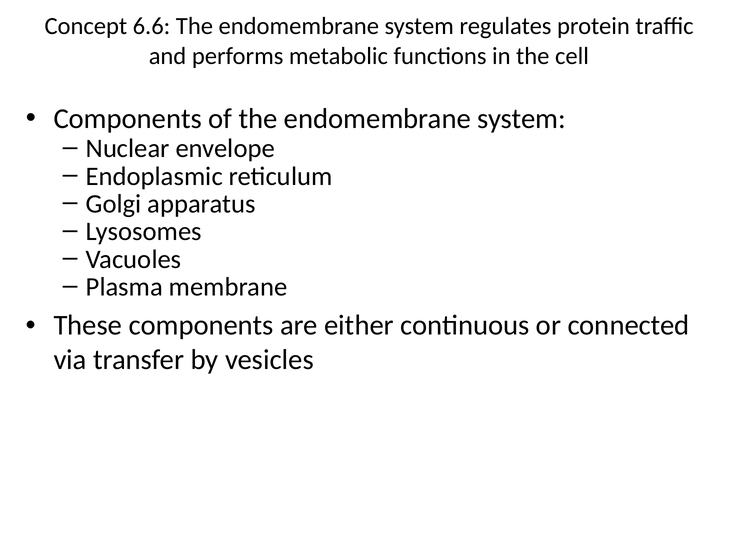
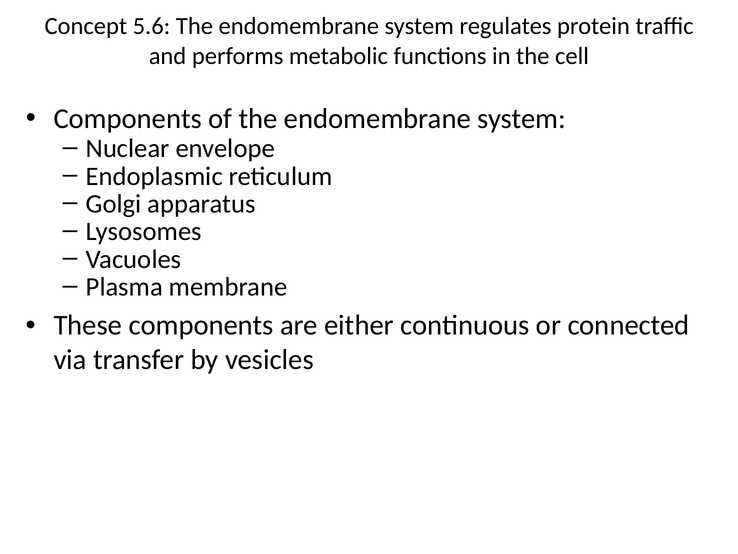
6.6: 6.6 -> 5.6
